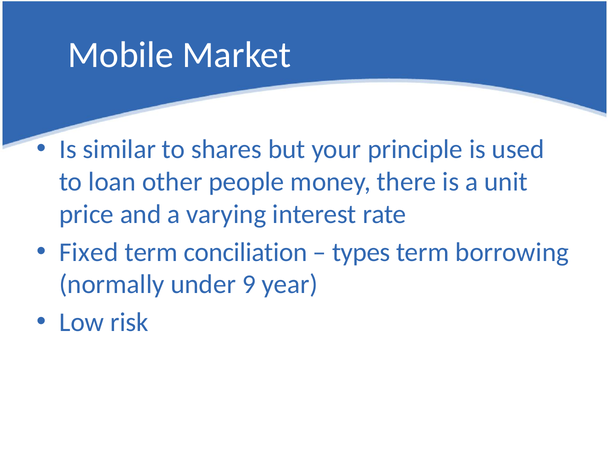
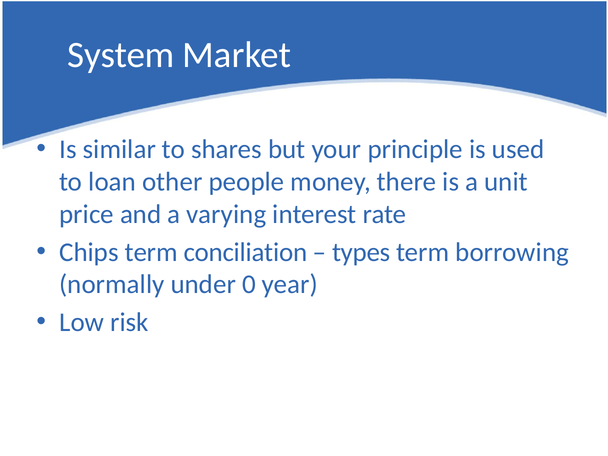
Mobile: Mobile -> System
Fixed: Fixed -> Chips
9: 9 -> 0
